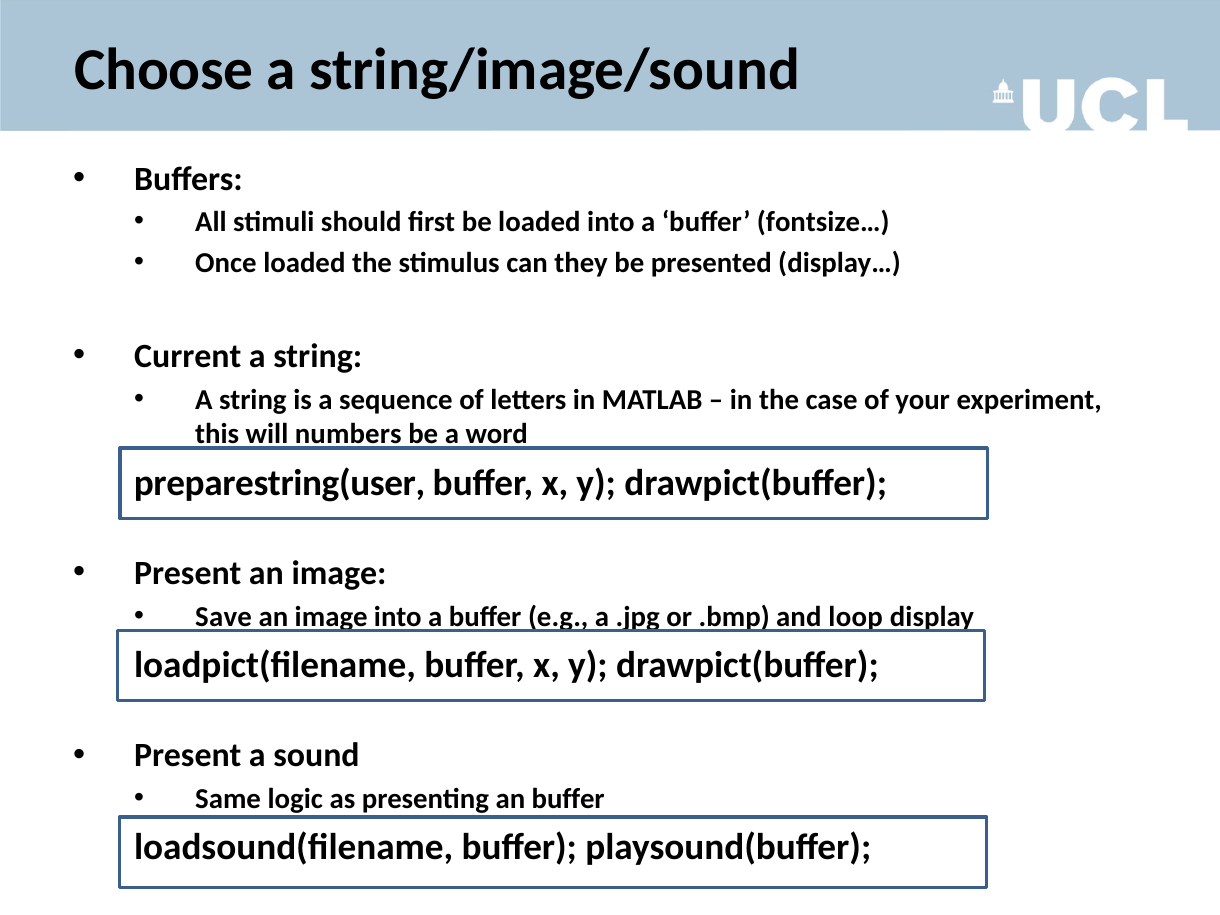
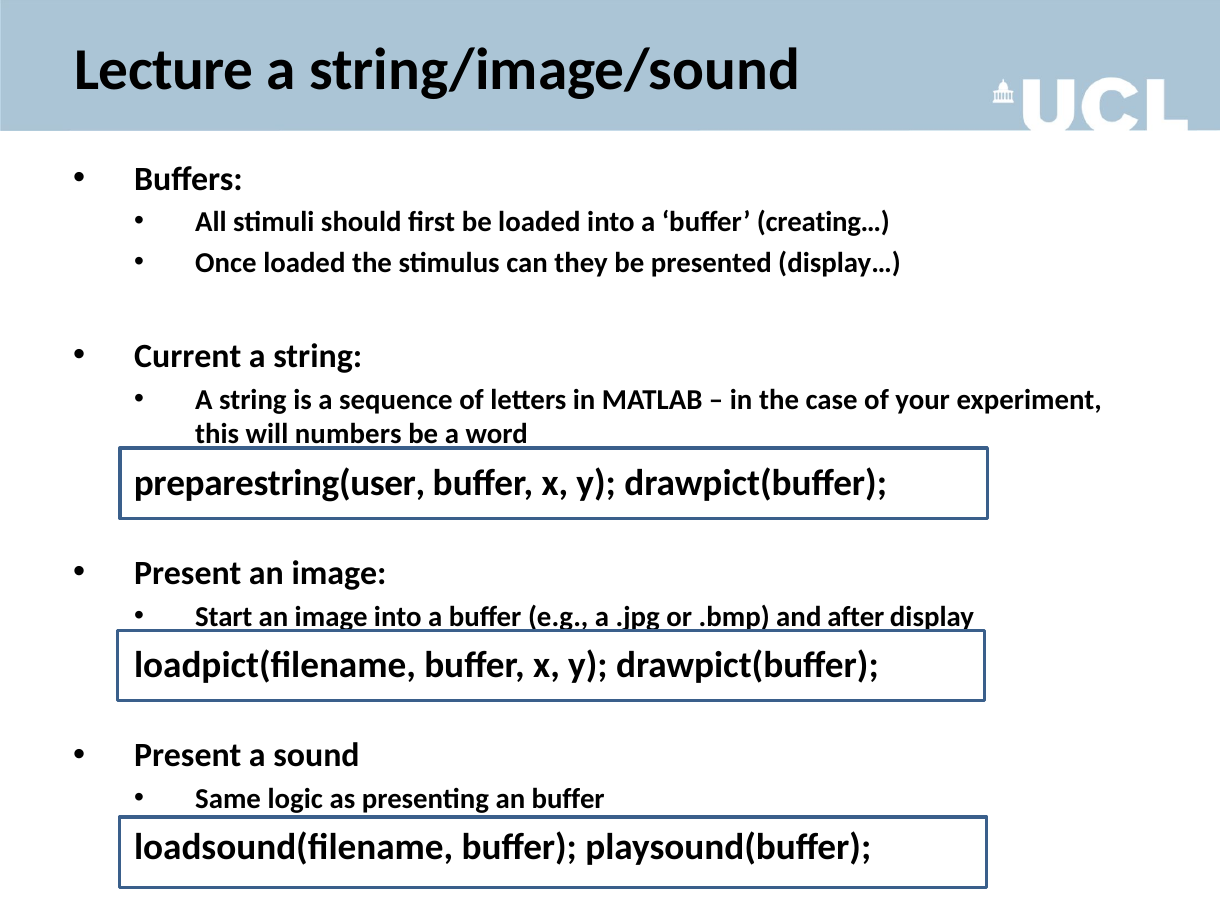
Choose: Choose -> Lecture
fontsize…: fontsize… -> creating…
Save: Save -> Start
loop: loop -> after
